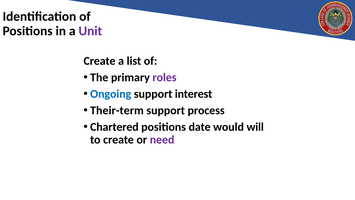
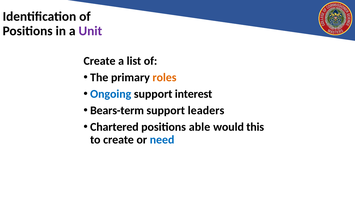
roles colour: purple -> orange
Their-term: Their-term -> Bears-term
process: process -> leaders
date: date -> able
will: will -> this
need colour: purple -> blue
